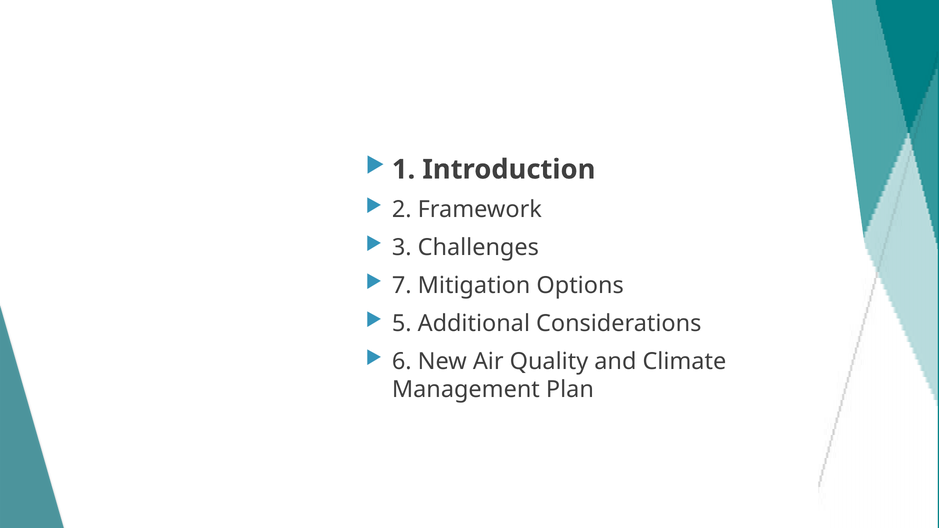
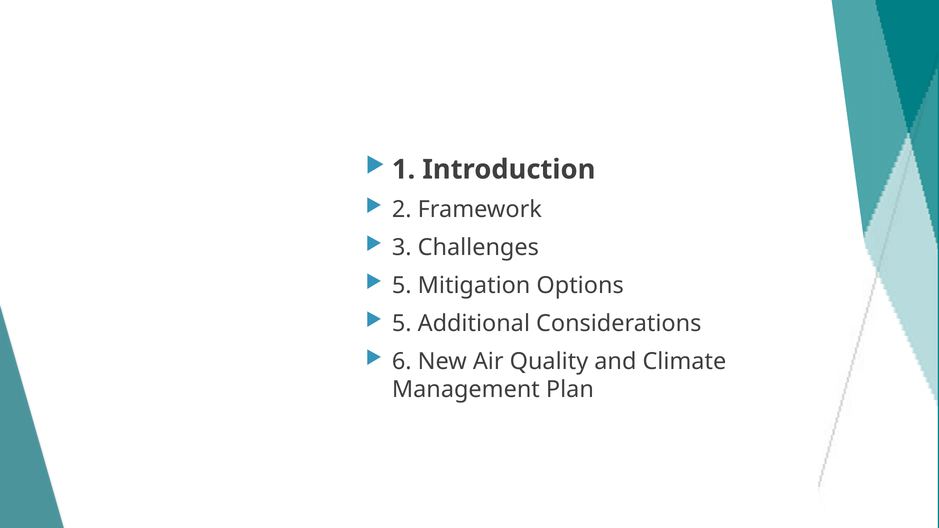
7 at (402, 286): 7 -> 5
